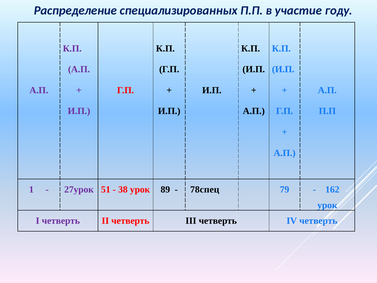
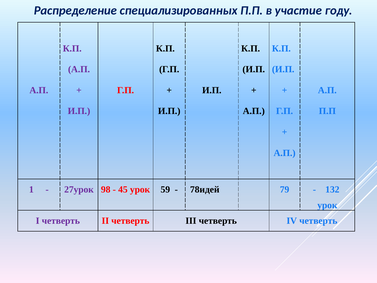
51: 51 -> 98
38: 38 -> 45
89: 89 -> 59
78спец: 78спец -> 78идей
162: 162 -> 132
